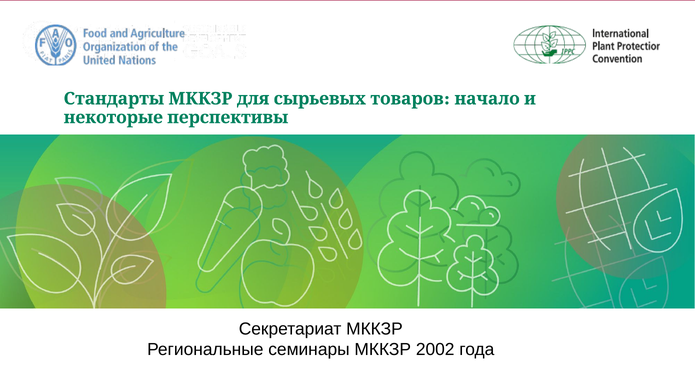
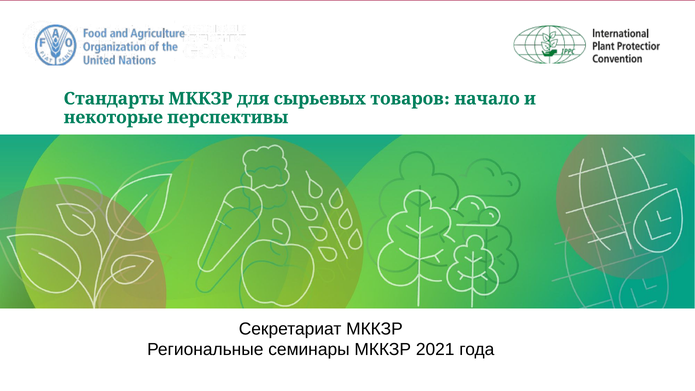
2002: 2002 -> 2021
